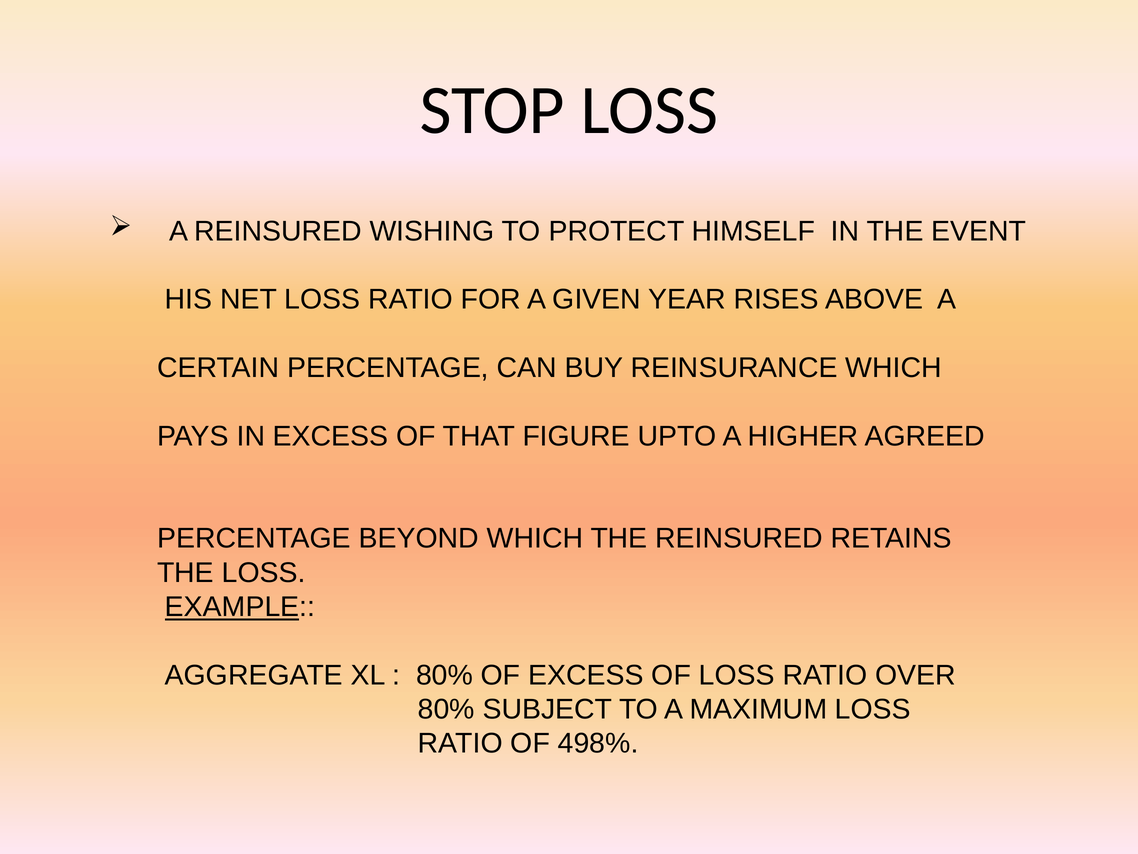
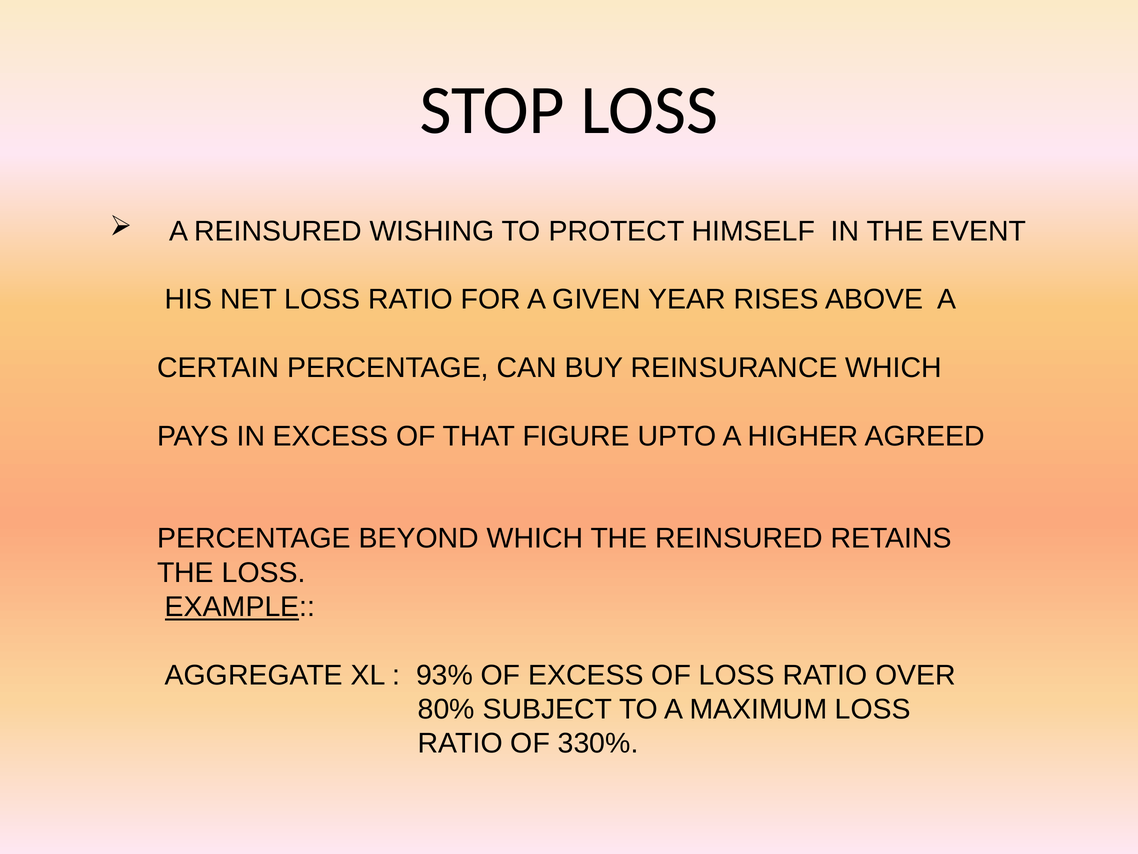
80% at (445, 675): 80% -> 93%
498%: 498% -> 330%
